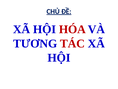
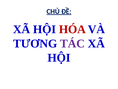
TÁC colour: red -> purple
